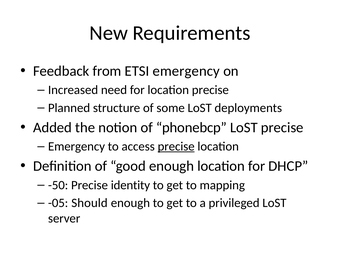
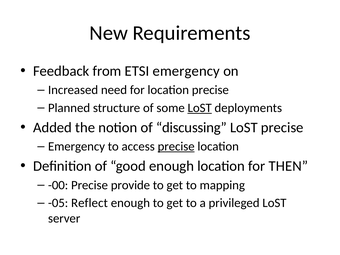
LoST at (200, 108) underline: none -> present
phonebcp: phonebcp -> discussing
DHCP: DHCP -> THEN
-50: -50 -> -00
identity: identity -> provide
Should: Should -> Reflect
